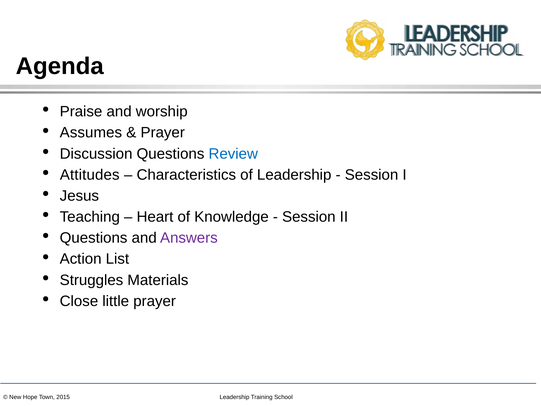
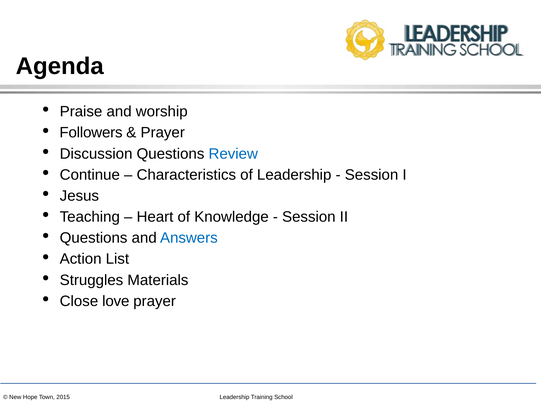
Assumes: Assumes -> Followers
Attitudes: Attitudes -> Continue
Answers colour: purple -> blue
little: little -> love
